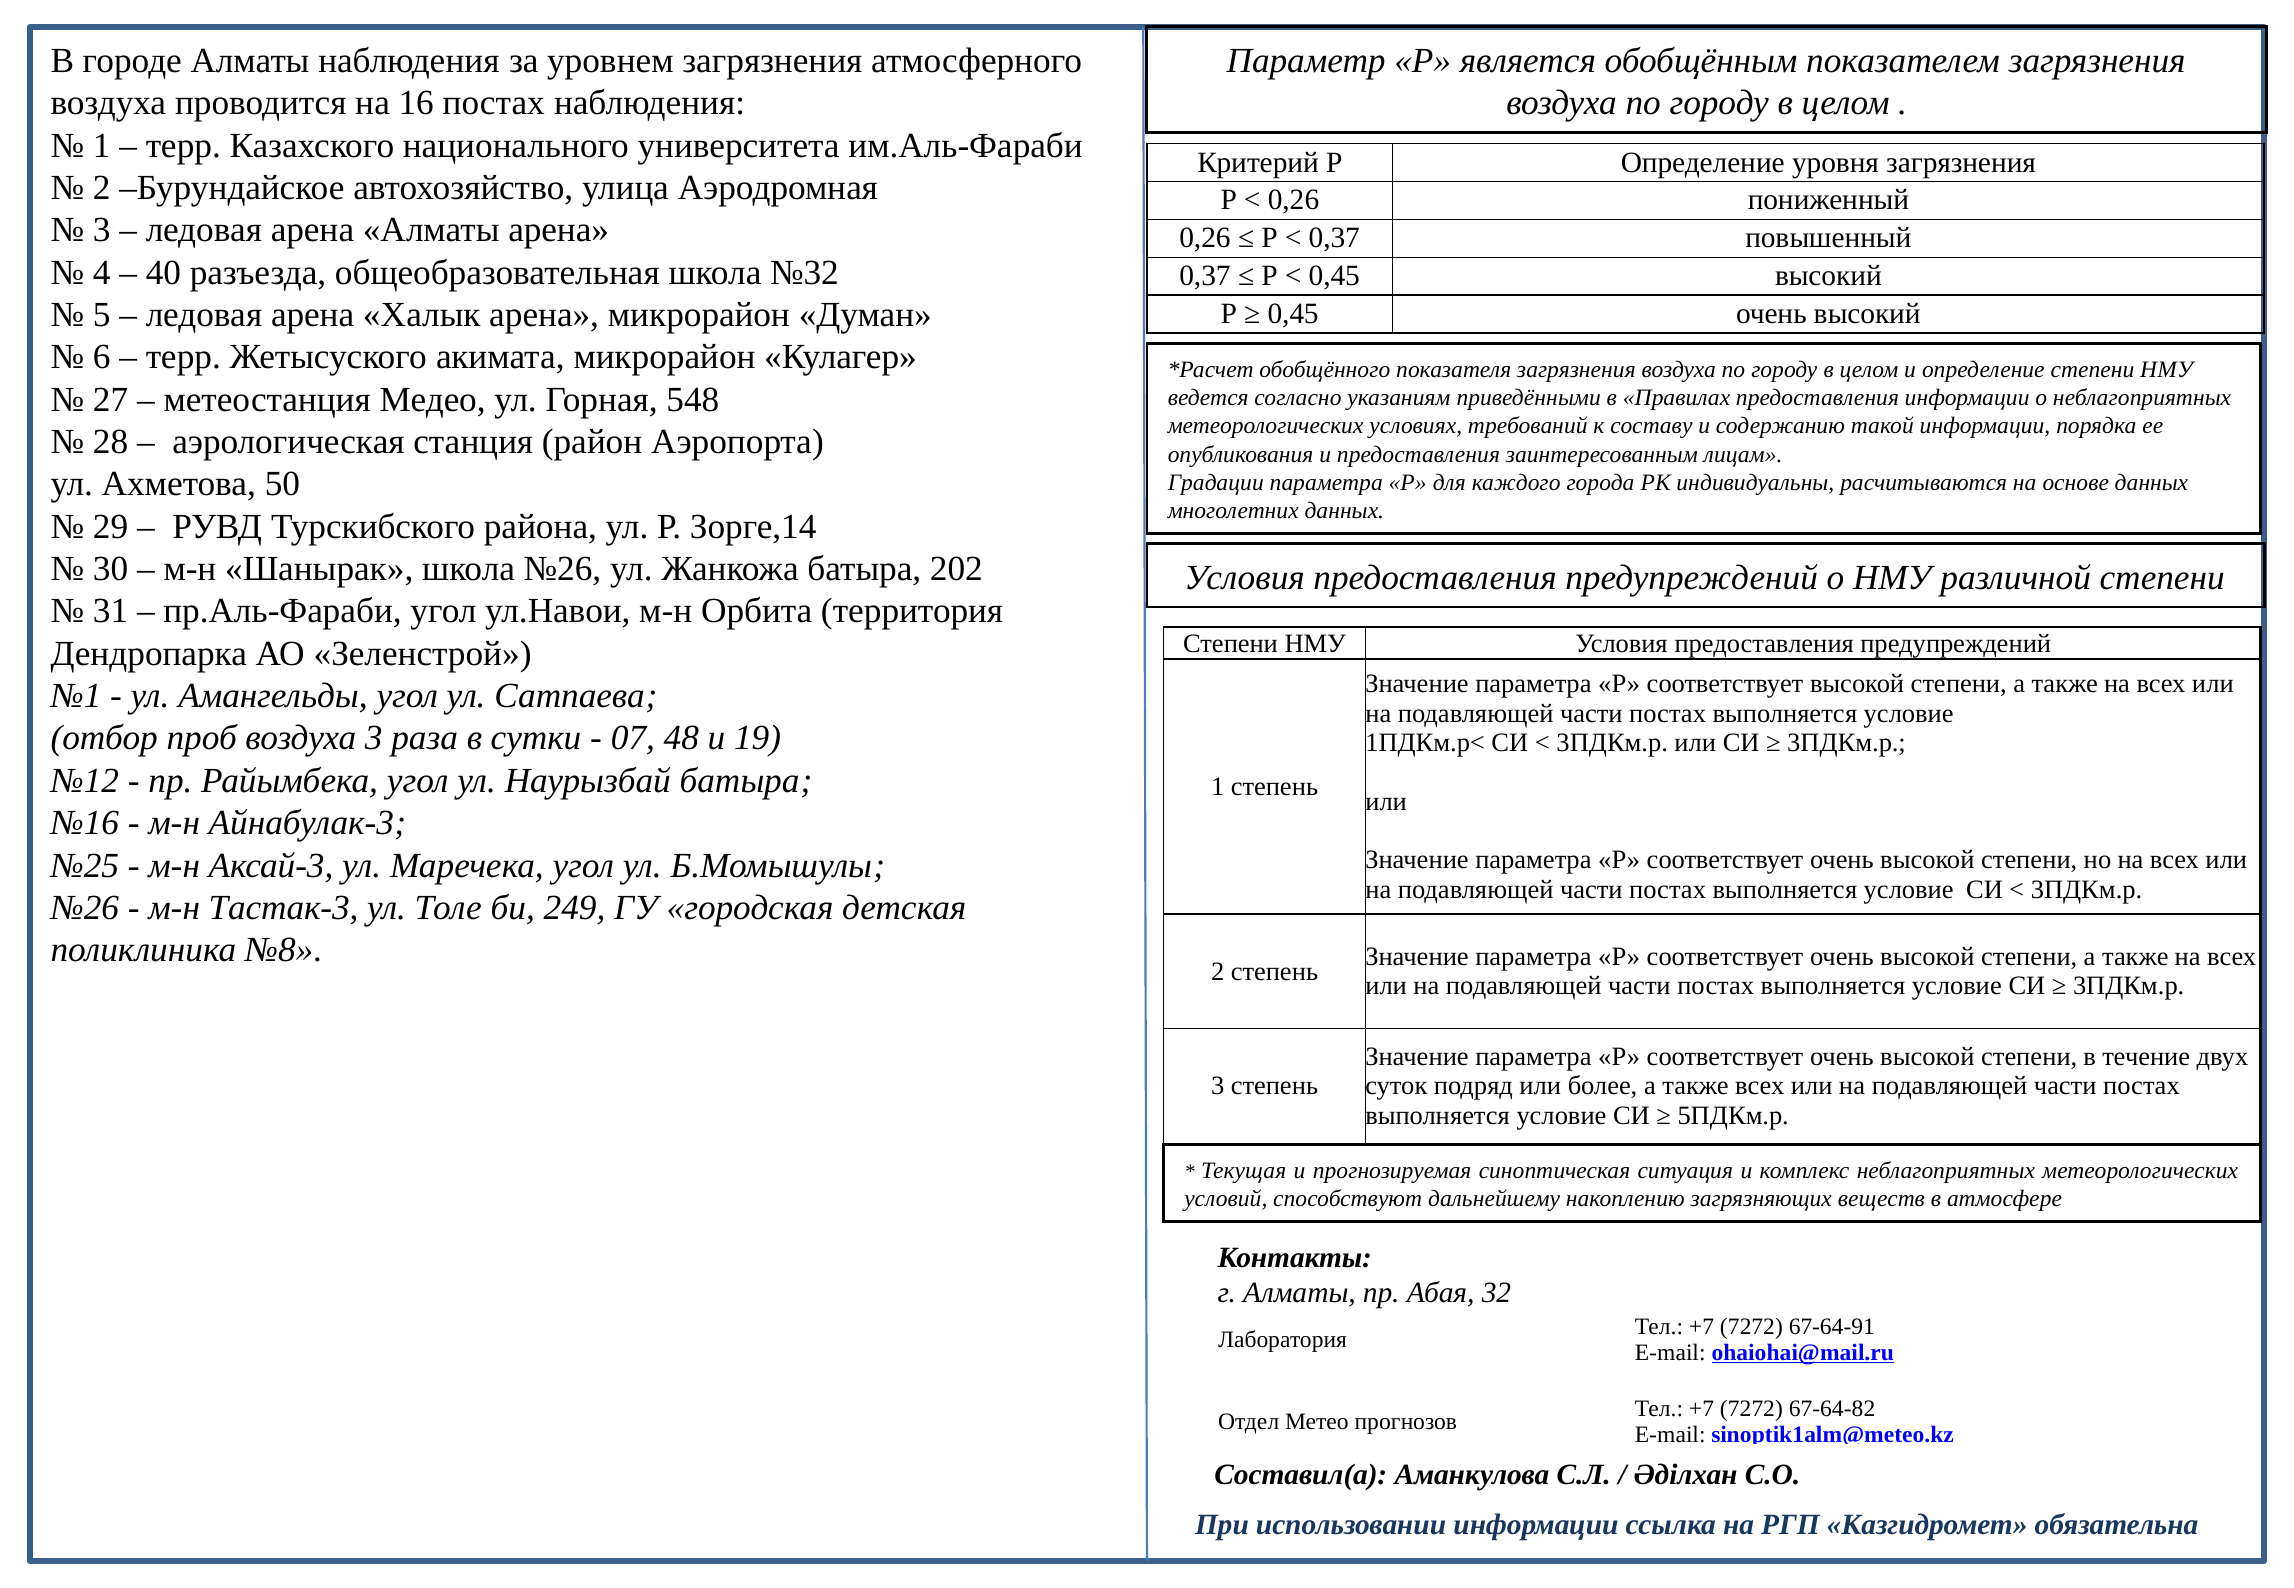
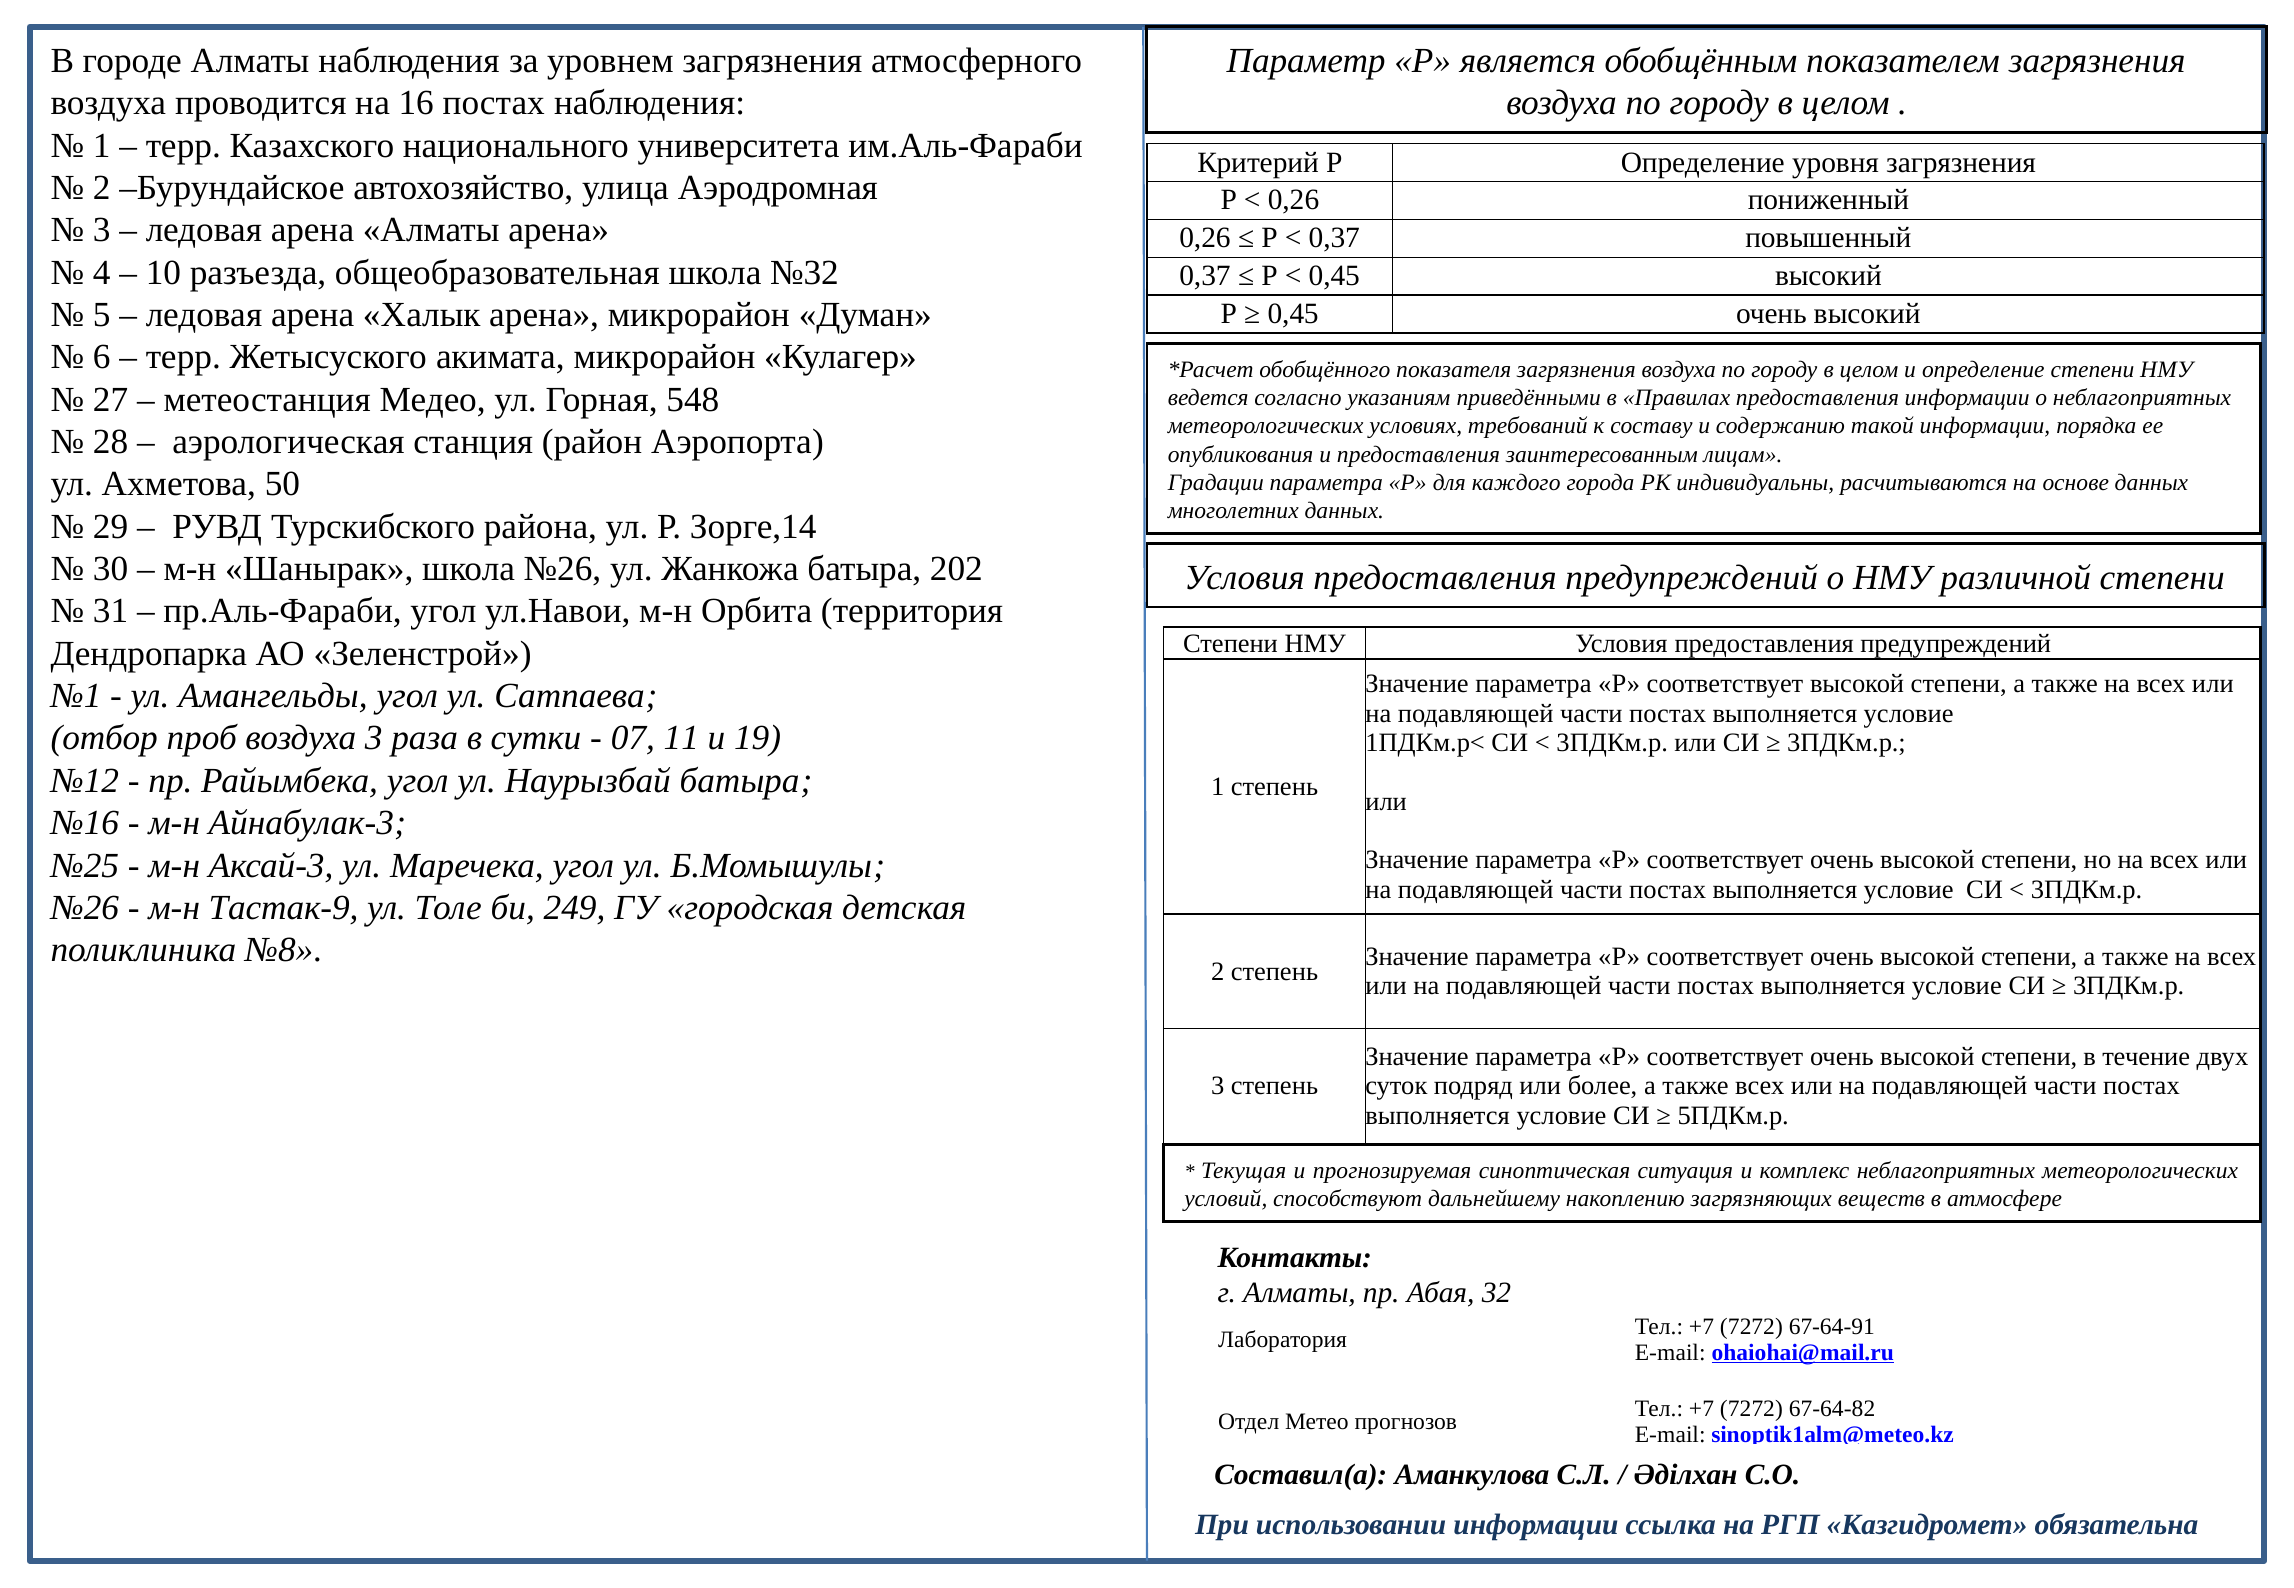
40: 40 -> 10
48: 48 -> 11
Тастак-3: Тастак-3 -> Тастак-9
